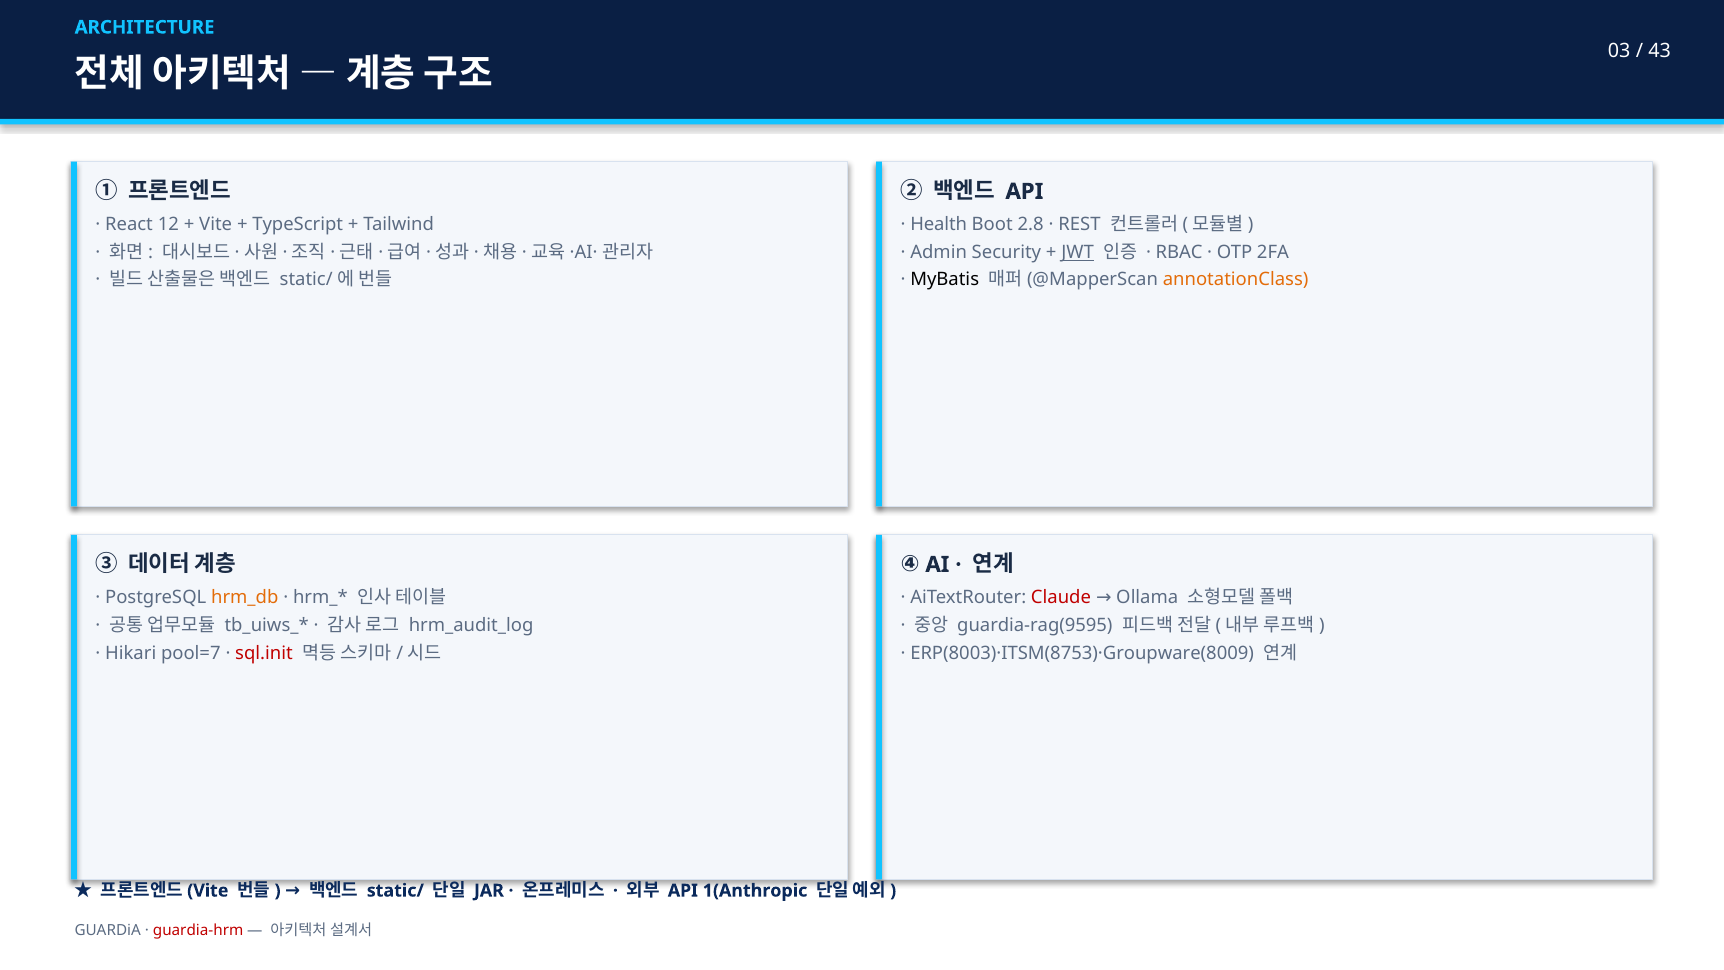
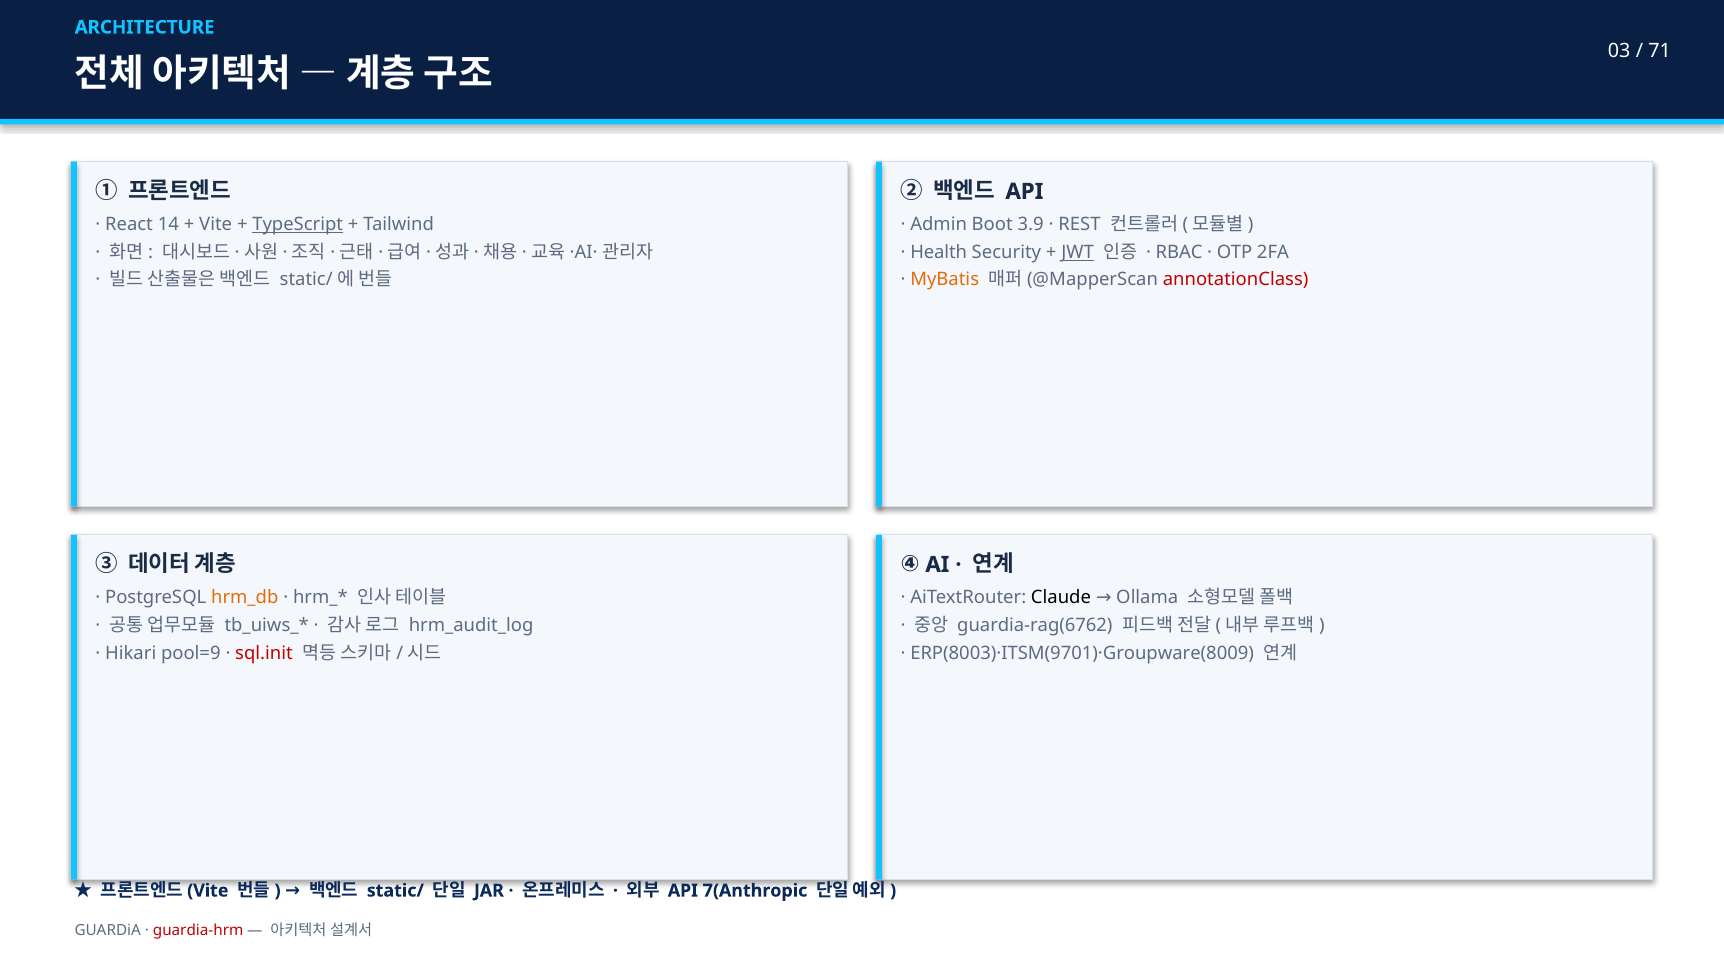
43: 43 -> 71
12: 12 -> 14
TypeScript underline: none -> present
Health: Health -> Admin
2.8: 2.8 -> 3.9
Admin: Admin -> Health
MyBatis colour: black -> orange
annotationClass colour: orange -> red
Claude colour: red -> black
guardia-rag(9595: guardia-rag(9595 -> guardia-rag(6762
pool=7: pool=7 -> pool=9
ERP(8003)·ITSM(8753)·Groupware(8009: ERP(8003)·ITSM(8753)·Groupware(8009 -> ERP(8003)·ITSM(9701)·Groupware(8009
1(Anthropic: 1(Anthropic -> 7(Anthropic
